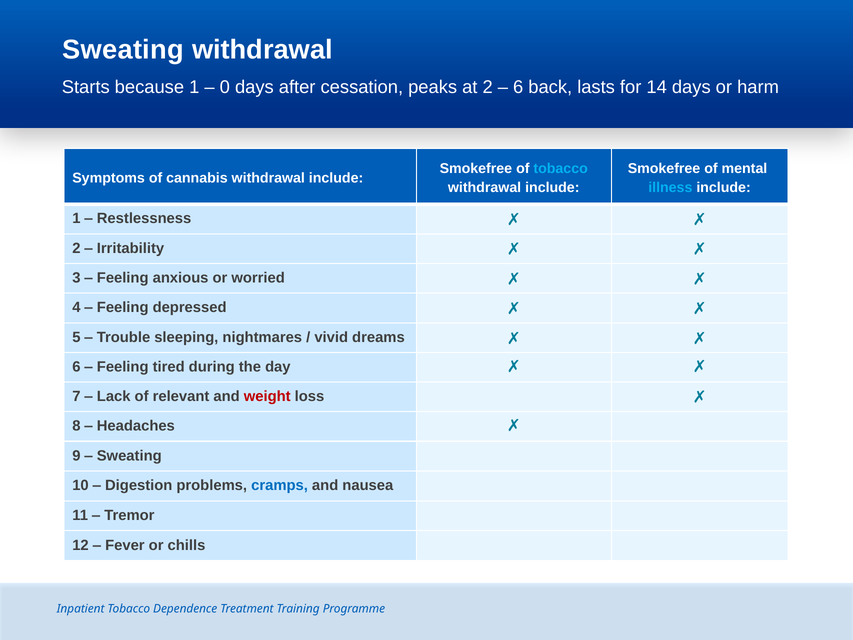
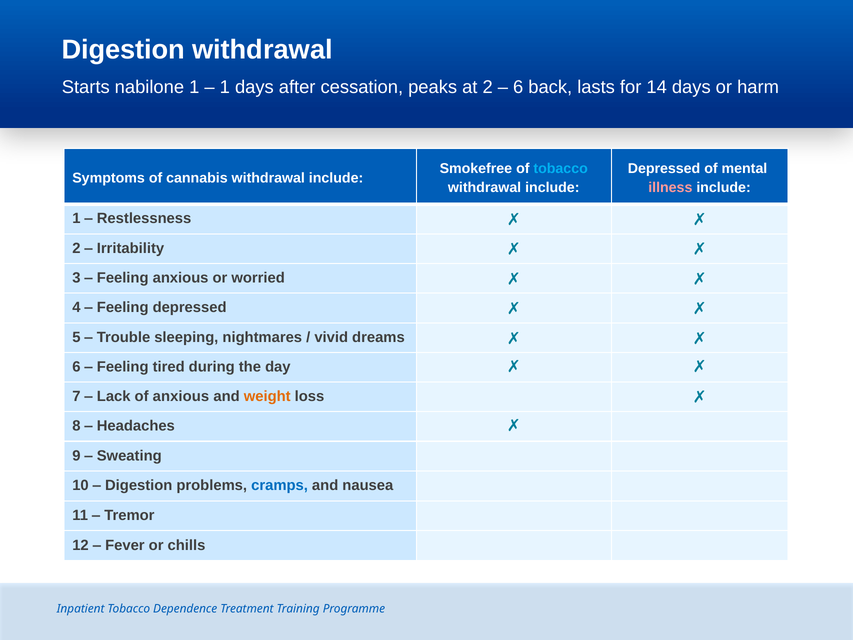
Sweating at (123, 50): Sweating -> Digestion
because: because -> nabilone
0 at (225, 87): 0 -> 1
Smokefree at (664, 168): Smokefree -> Depressed
illness colour: light blue -> pink
of relevant: relevant -> anxious
weight colour: red -> orange
